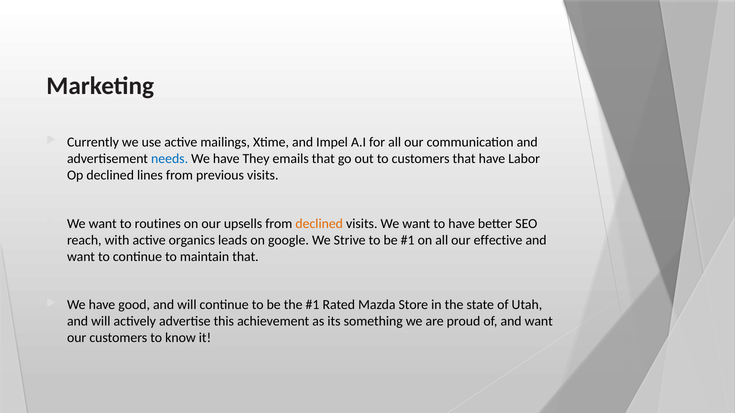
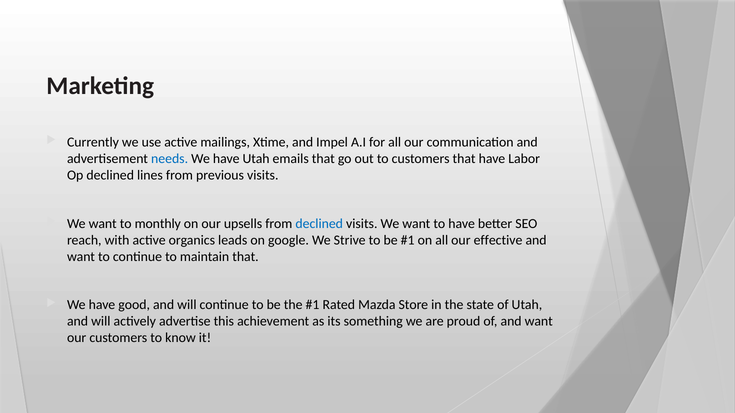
have They: They -> Utah
routines: routines -> monthly
declined at (319, 224) colour: orange -> blue
